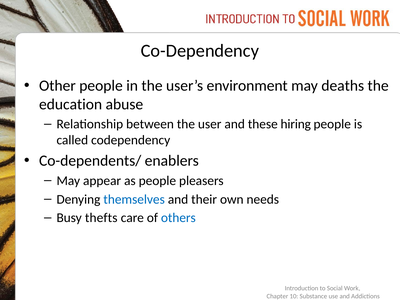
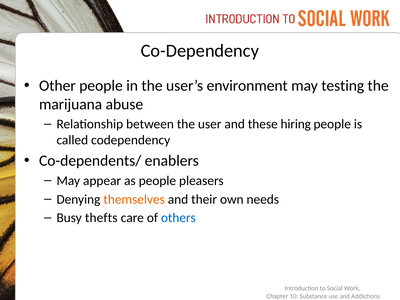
deaths: deaths -> testing
education: education -> marijuana
themselves colour: blue -> orange
